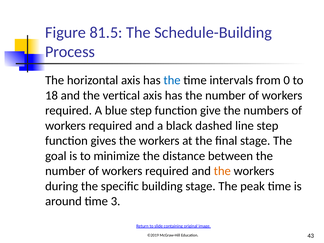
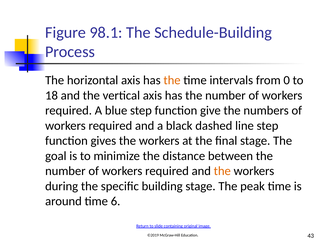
81.5: 81.5 -> 98.1
the at (172, 80) colour: blue -> orange
3: 3 -> 6
